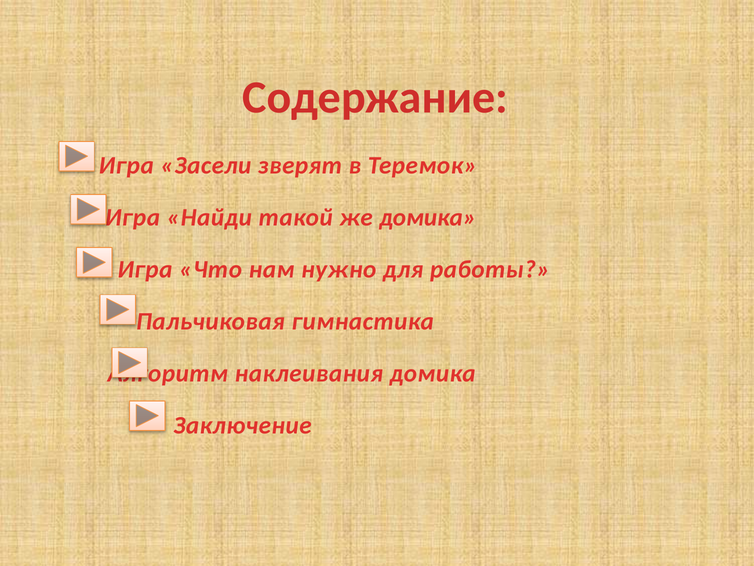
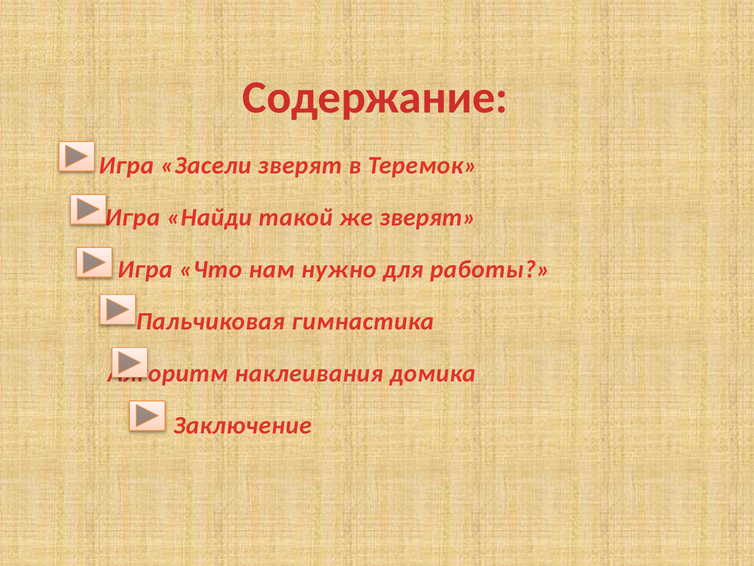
же домика: домика -> зверят
